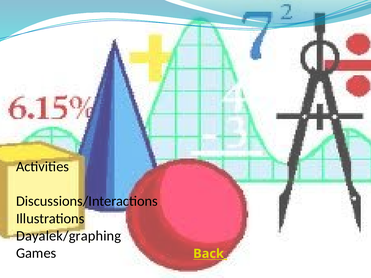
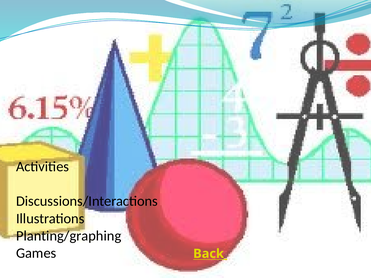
Dayalek/graphing: Dayalek/graphing -> Planting/graphing
